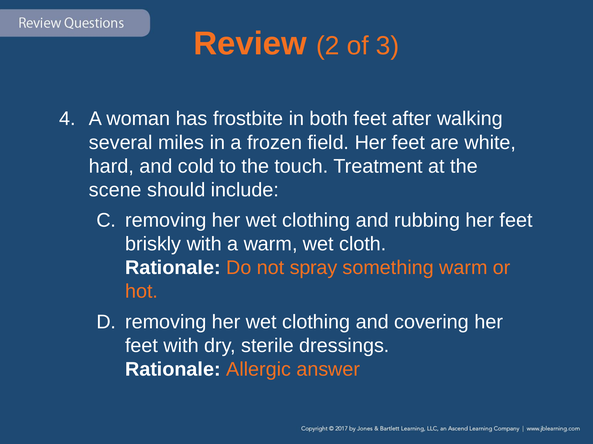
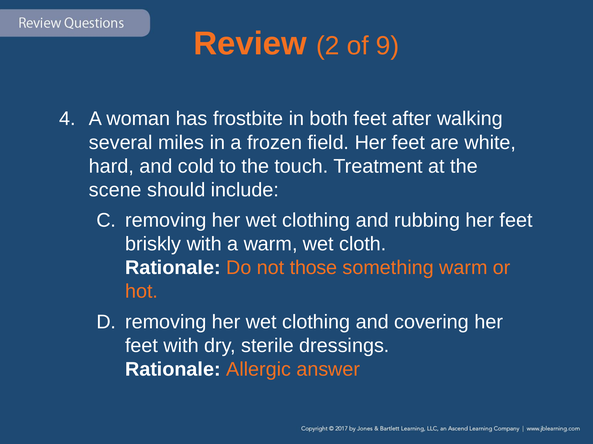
3: 3 -> 9
spray: spray -> those
